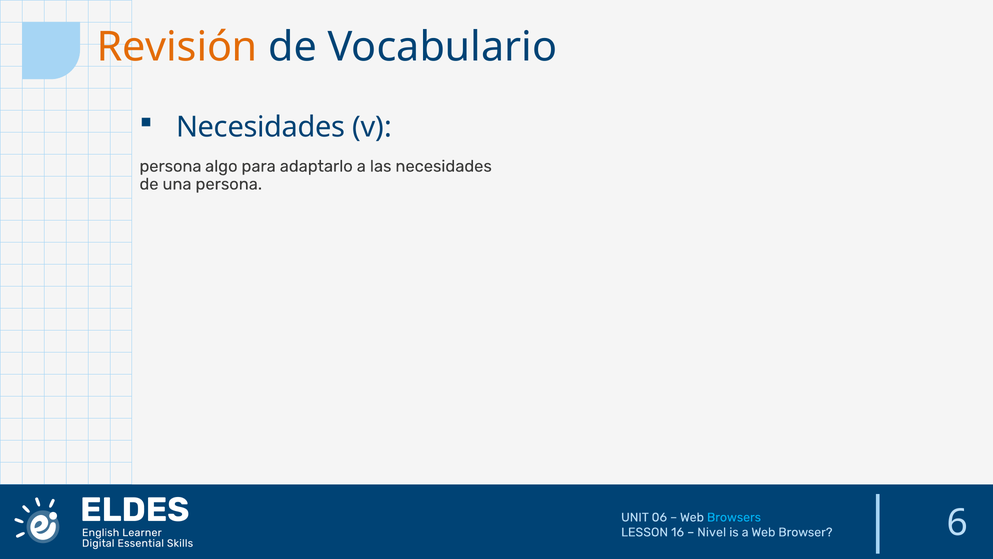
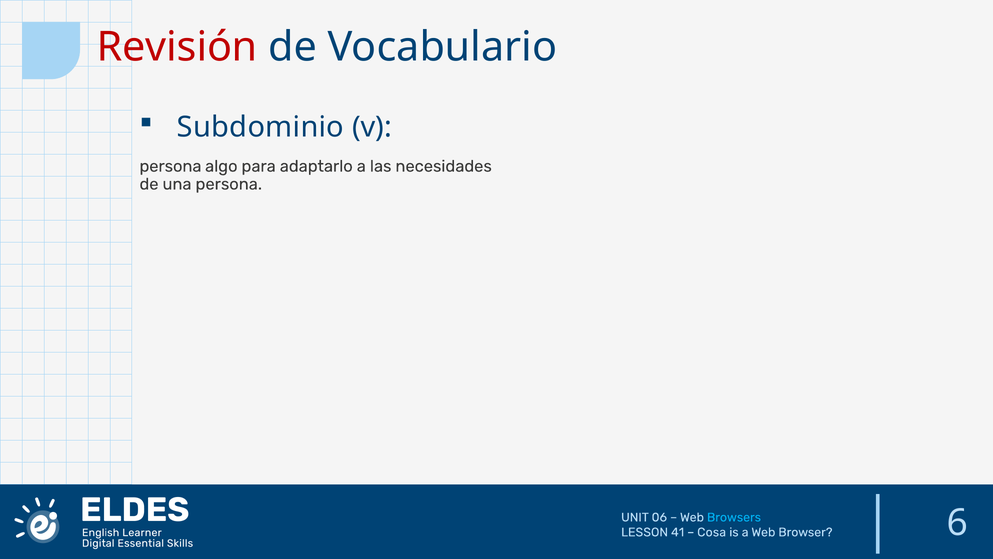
Revisión colour: orange -> red
Necesidades at (261, 127): Necesidades -> Subdominio
16: 16 -> 41
Nivel: Nivel -> Cosa
